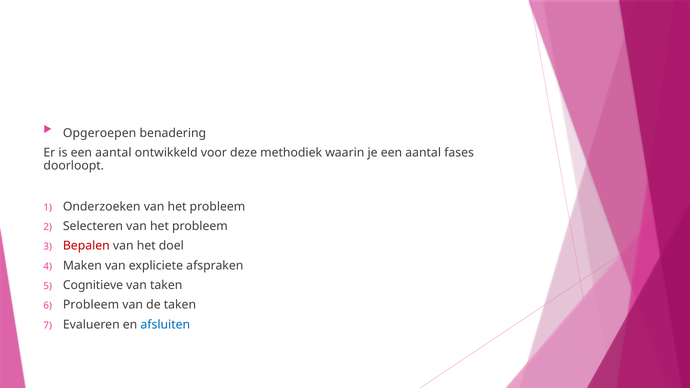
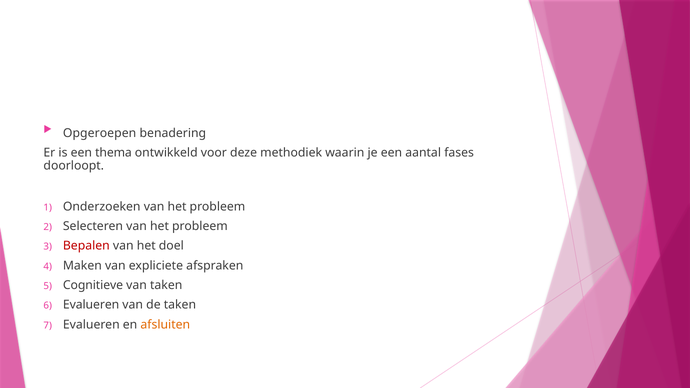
is een aantal: aantal -> thema
Probleem at (91, 305): Probleem -> Evalueren
afsluiten colour: blue -> orange
